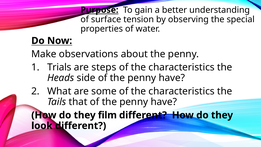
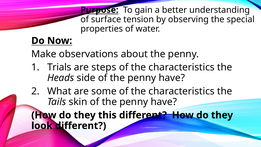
that: that -> skin
film: film -> this
